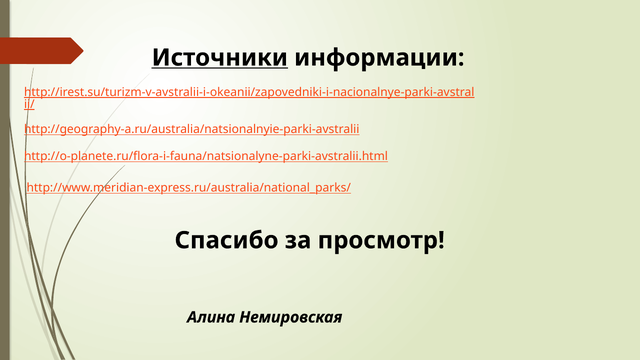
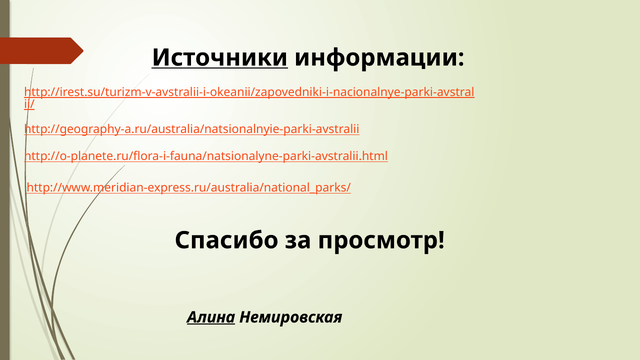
Алина underline: none -> present
